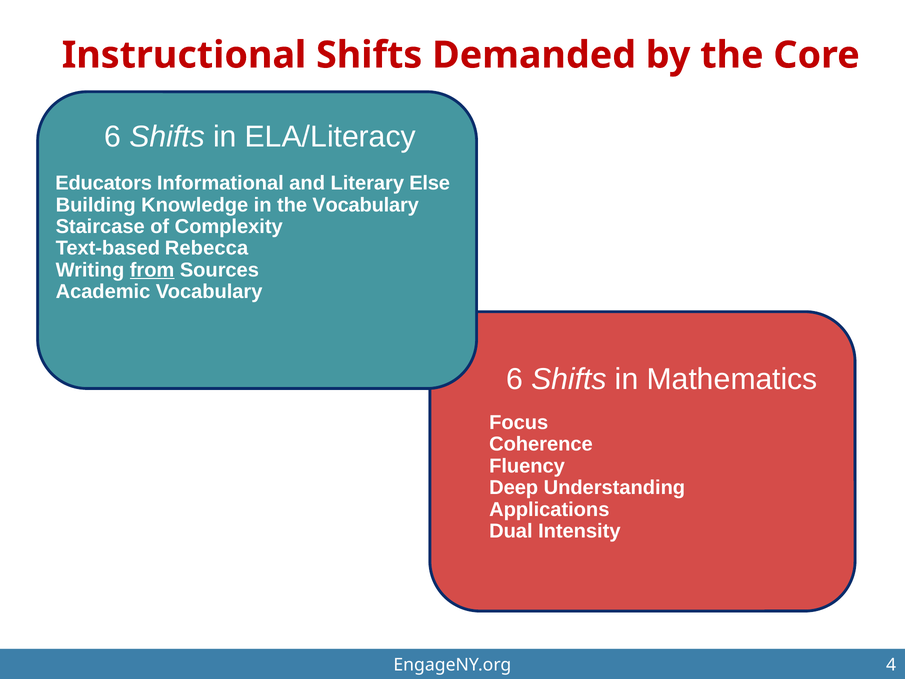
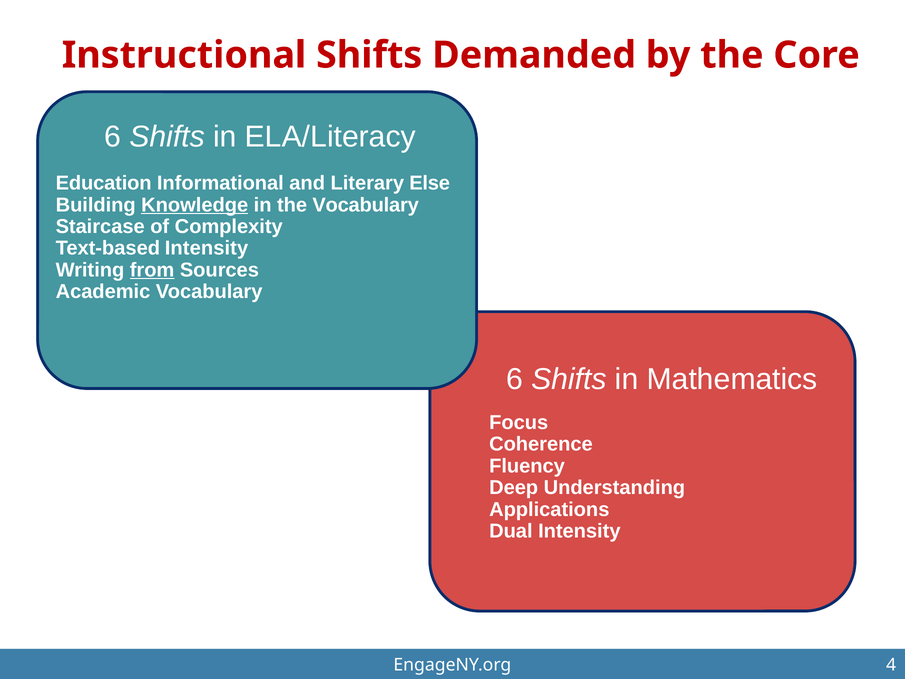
Educators: Educators -> Education
Knowledge underline: none -> present
Text-based Rebecca: Rebecca -> Intensity
